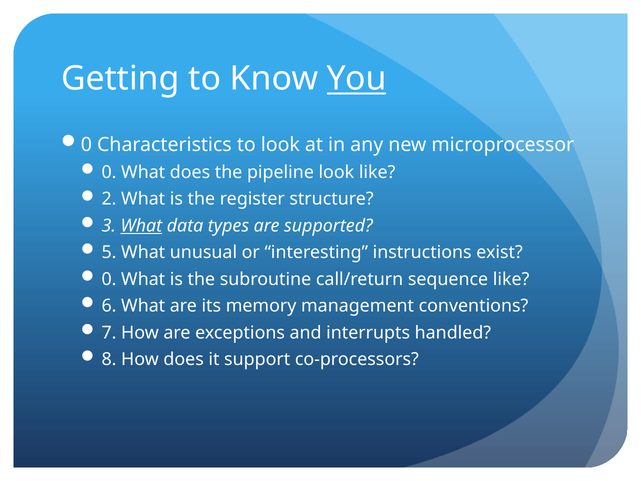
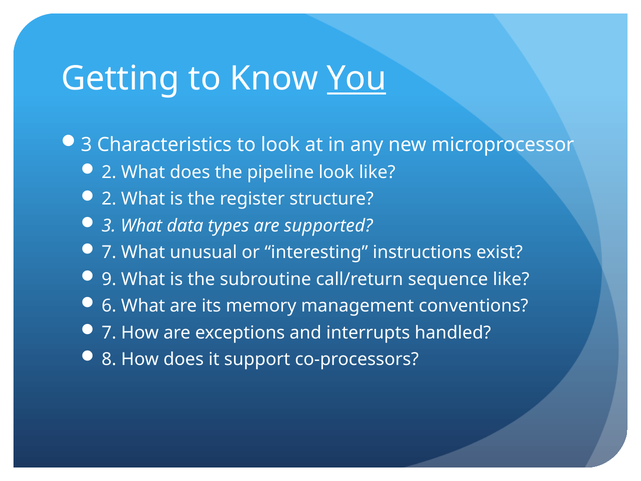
0 at (86, 145): 0 -> 3
0 at (109, 172): 0 -> 2
What at (141, 226) underline: present -> none
5 at (109, 252): 5 -> 7
0 at (109, 279): 0 -> 9
